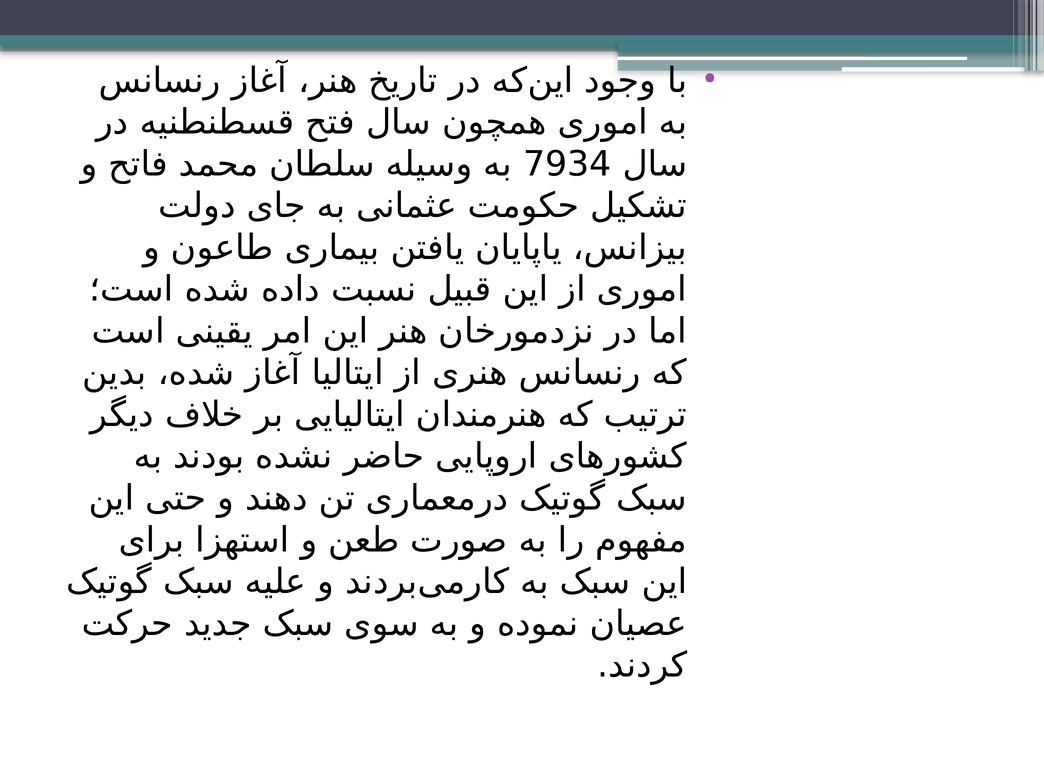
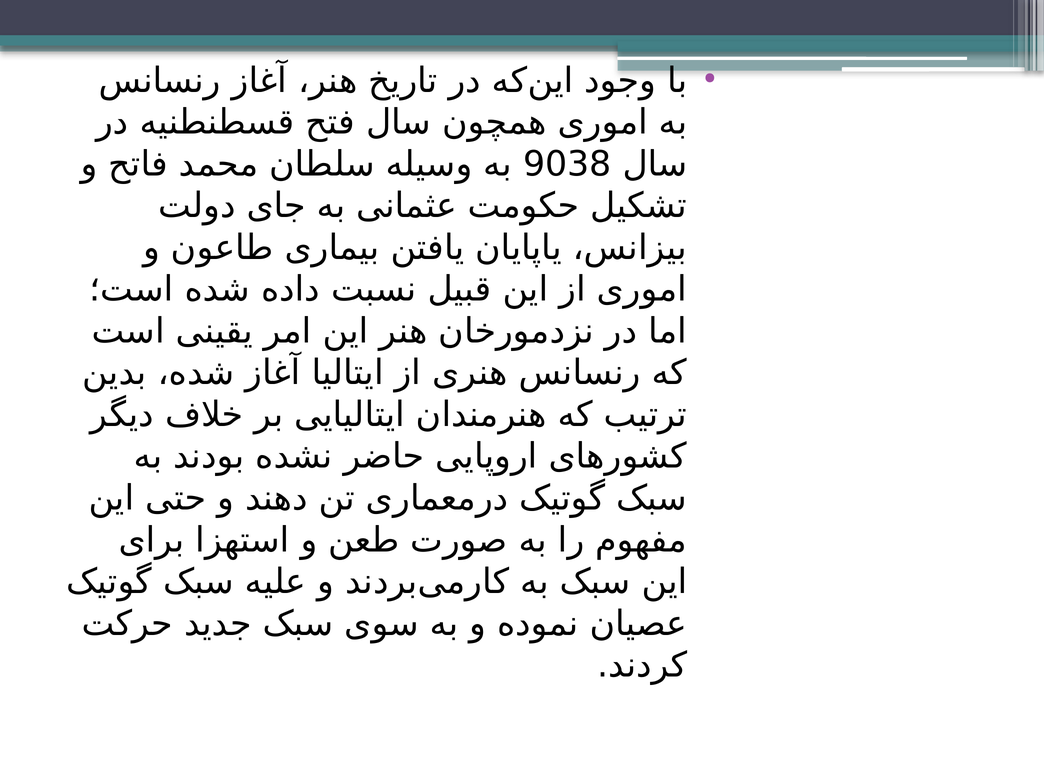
7934: 7934 -> 9038
